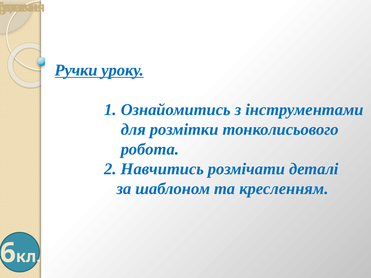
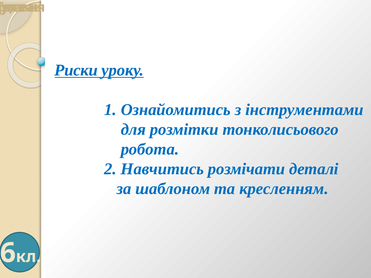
Ручки: Ручки -> Риски
